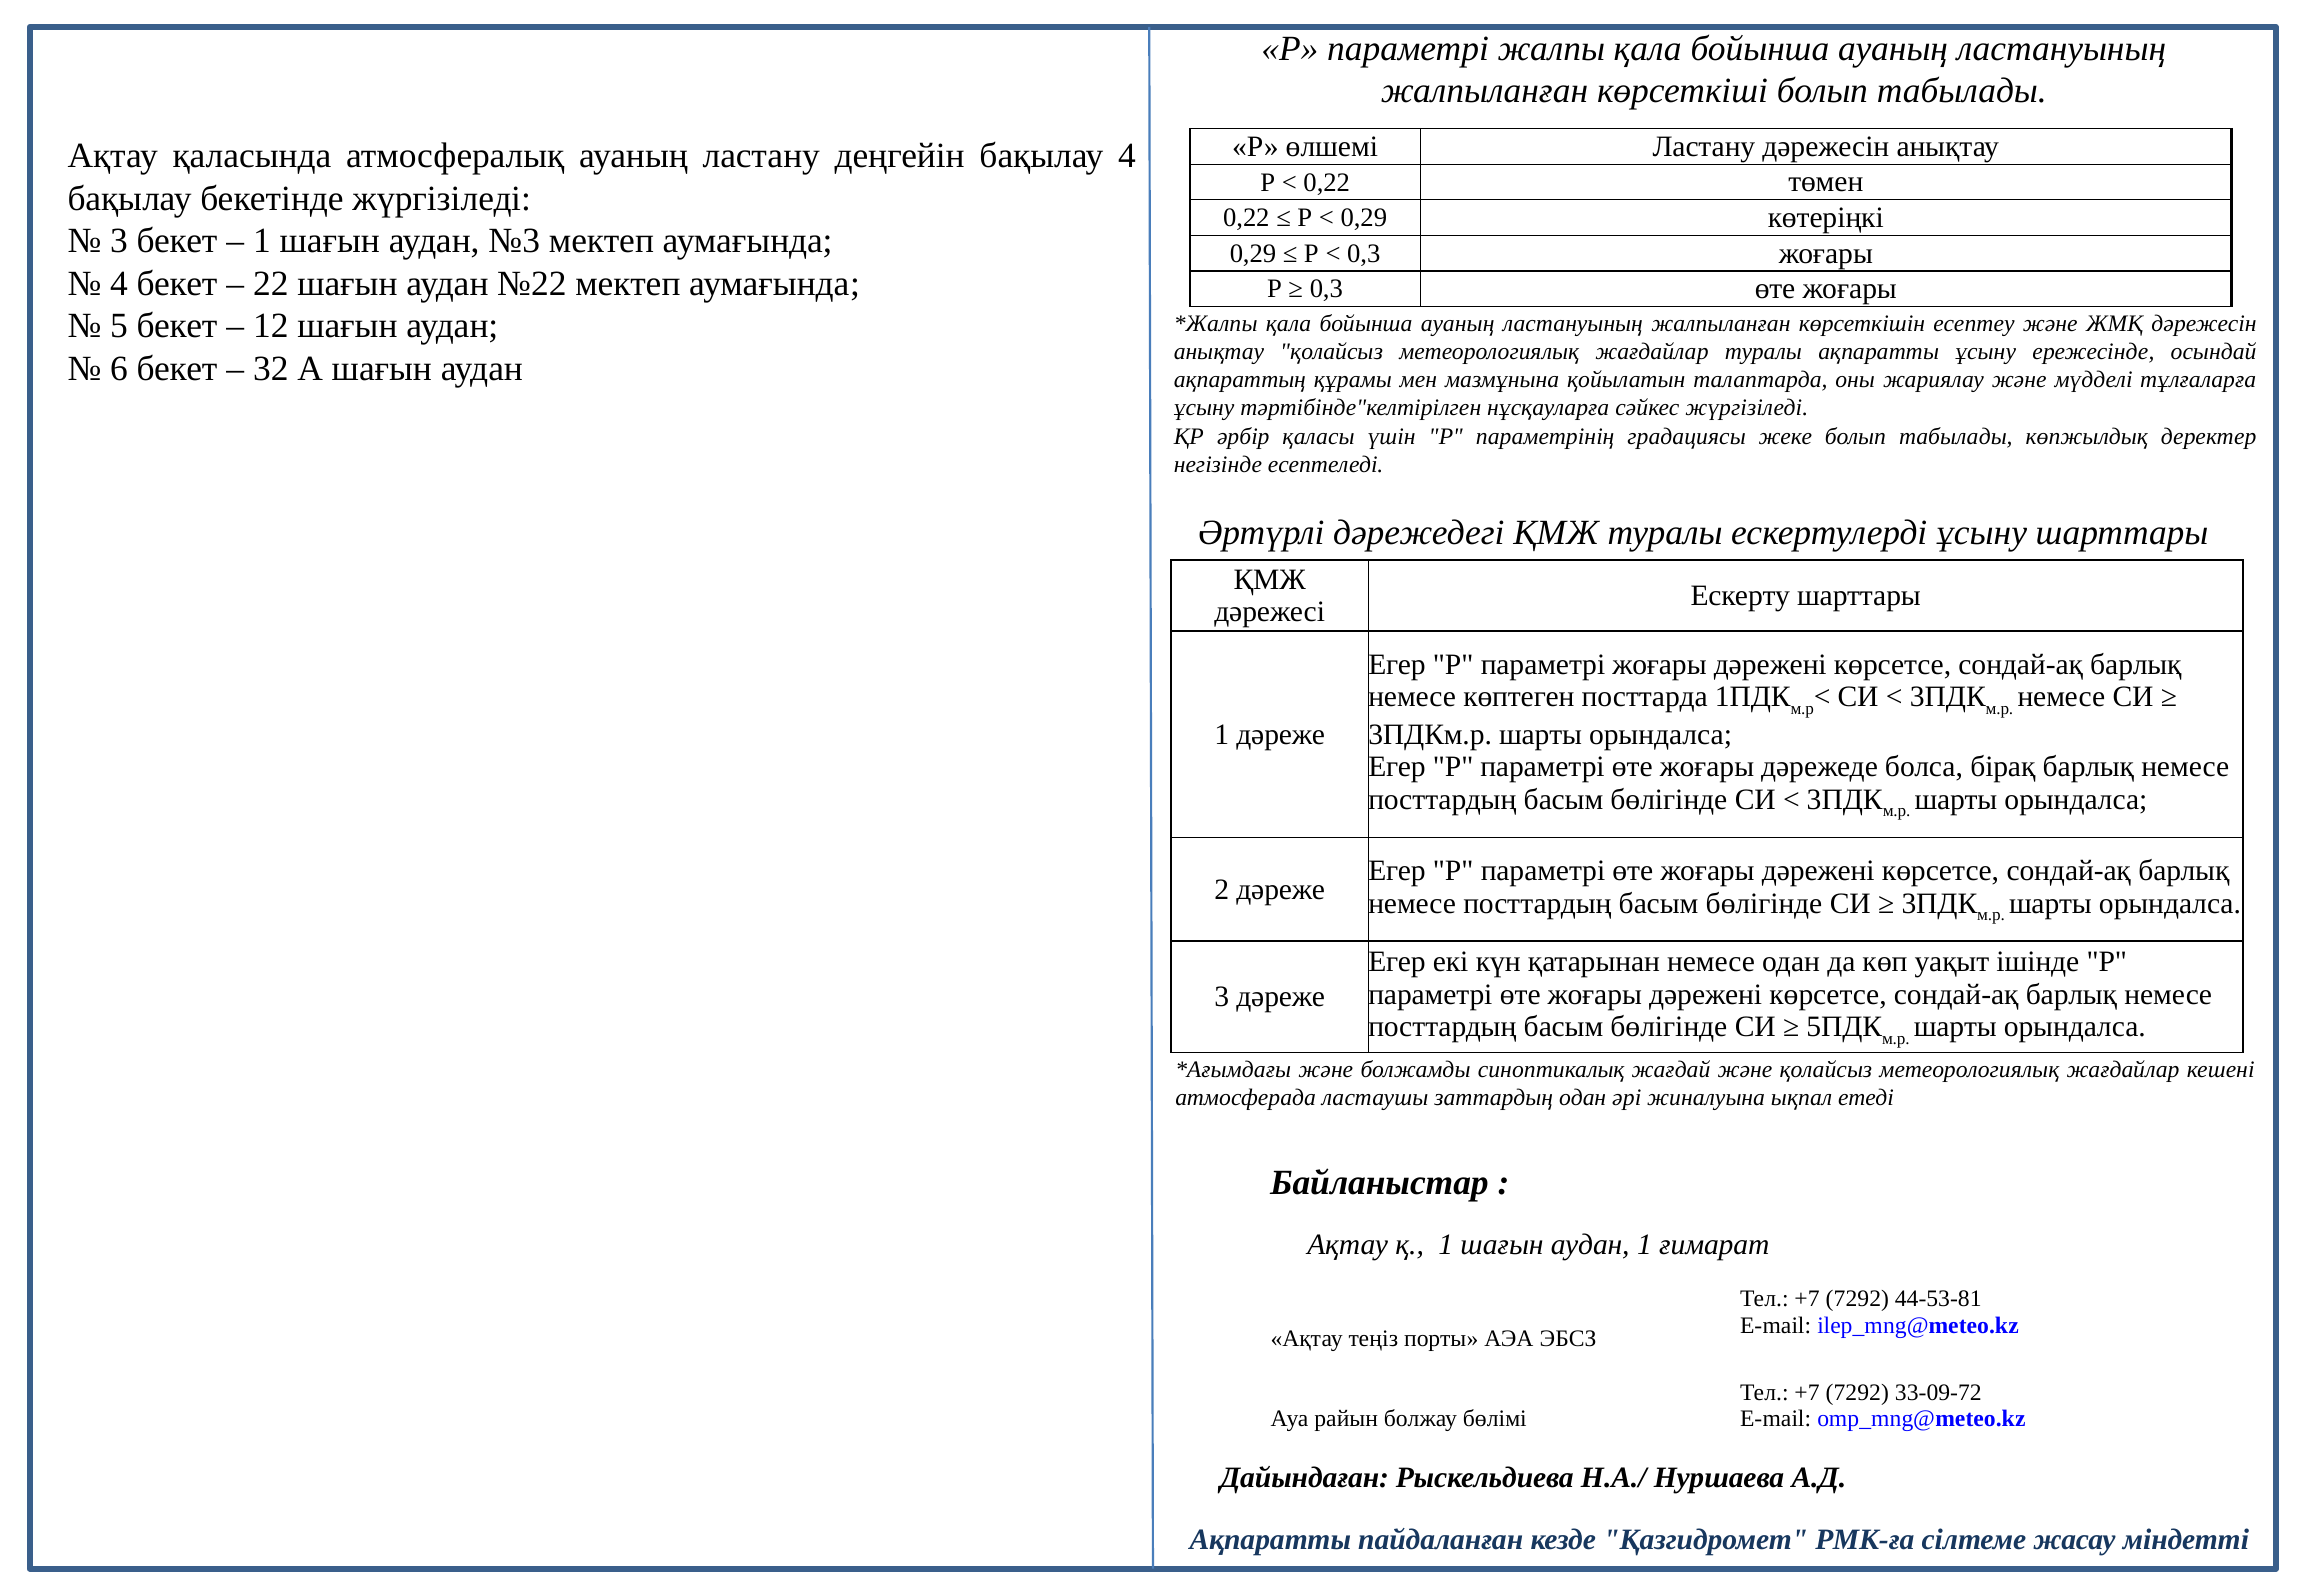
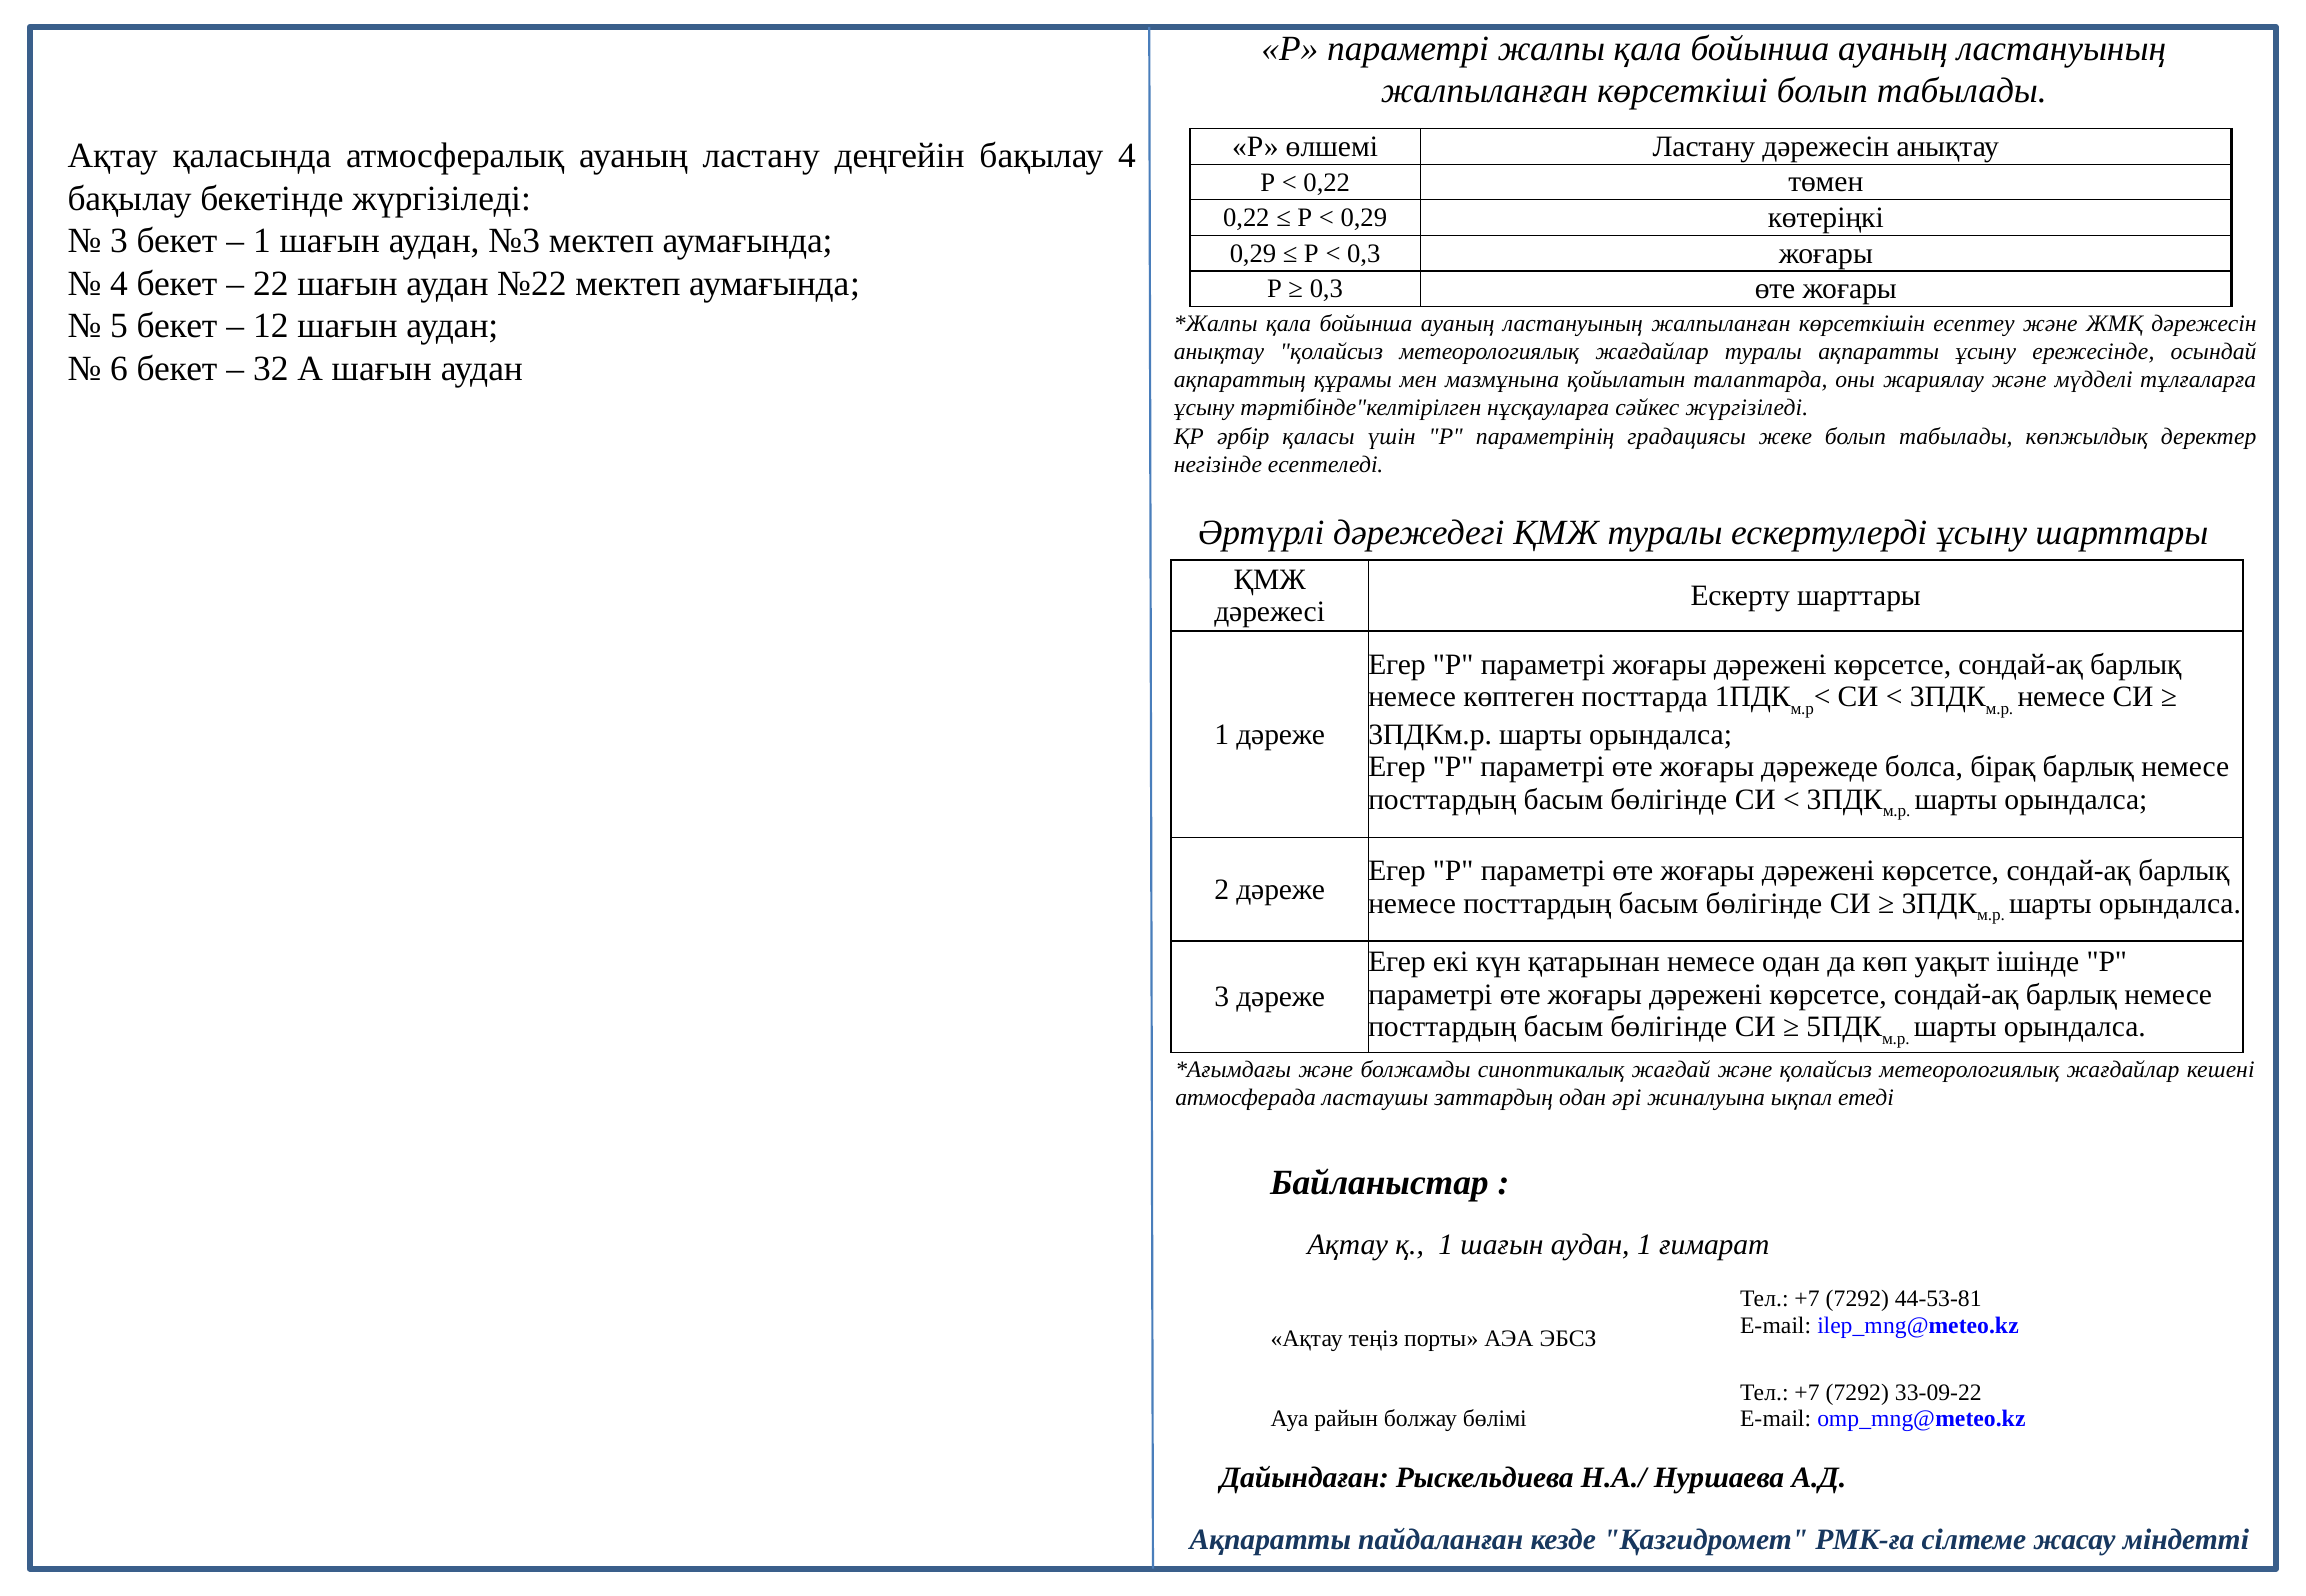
33-09-72: 33-09-72 -> 33-09-22
